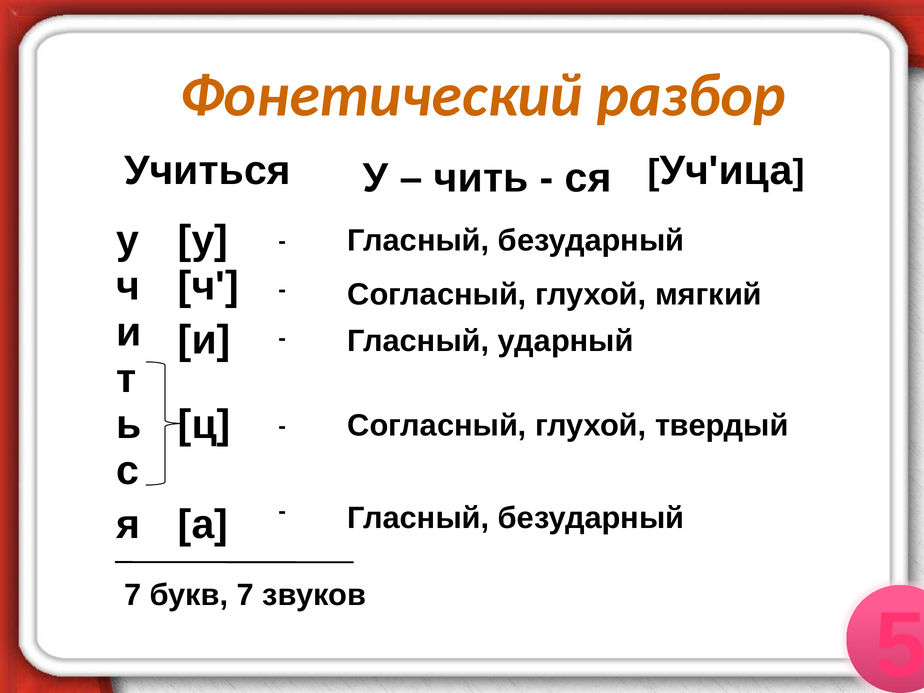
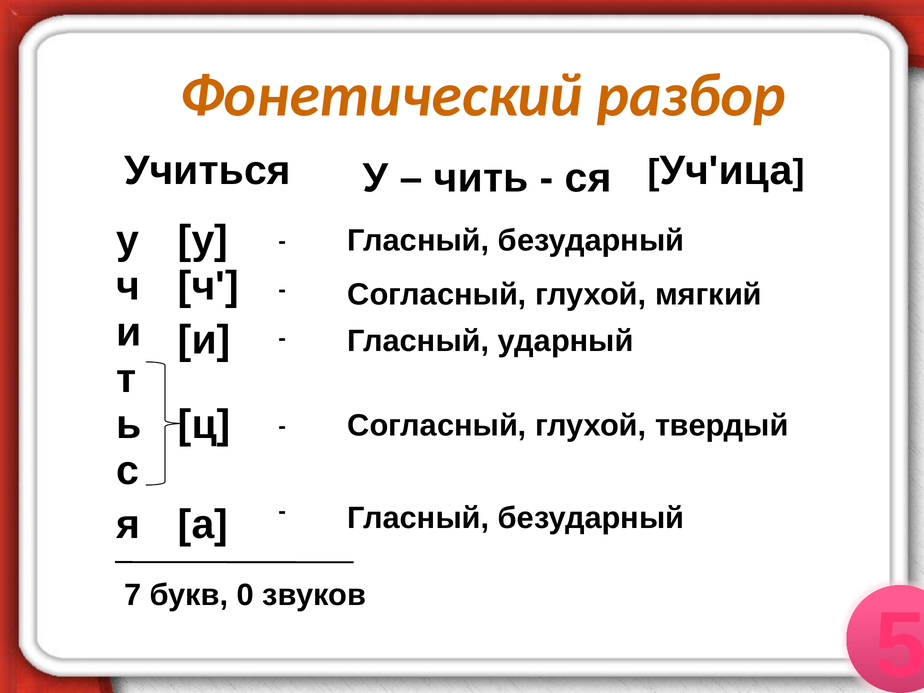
букв 7: 7 -> 0
